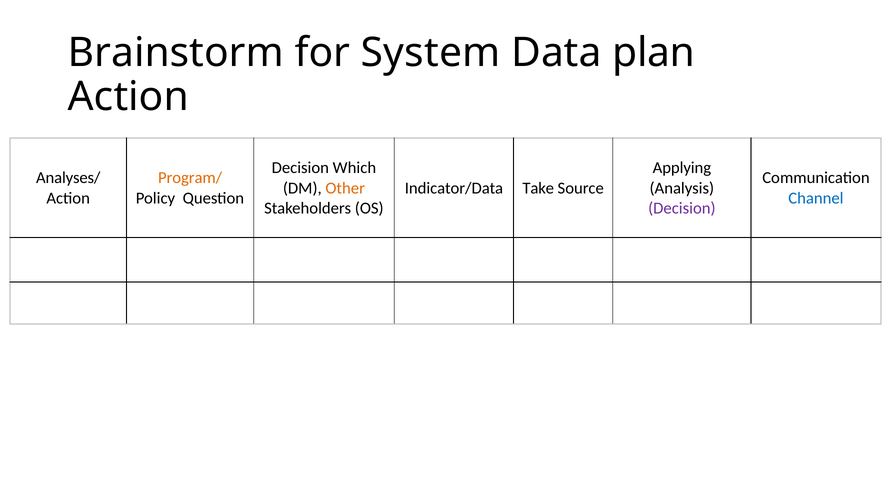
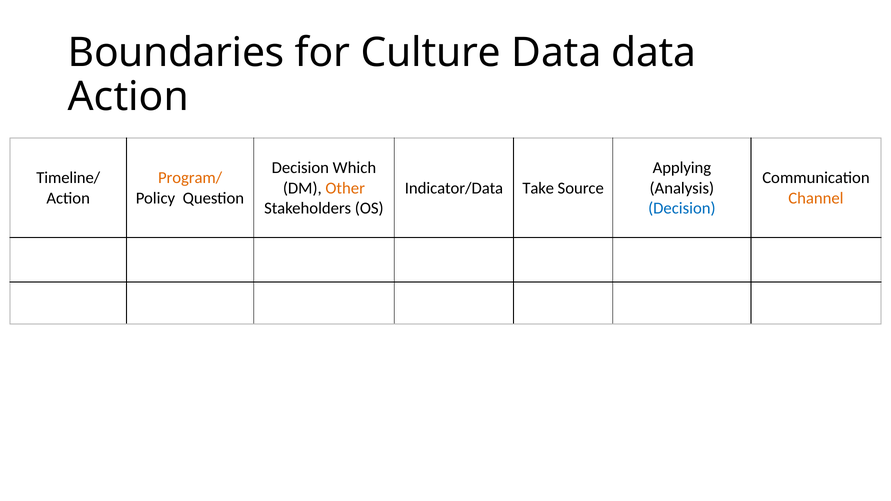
Brainstorm: Brainstorm -> Boundaries
System: System -> Culture
Data plan: plan -> data
Analyses/: Analyses/ -> Timeline/
Channel colour: blue -> orange
Decision at (682, 209) colour: purple -> blue
